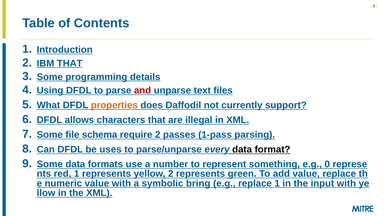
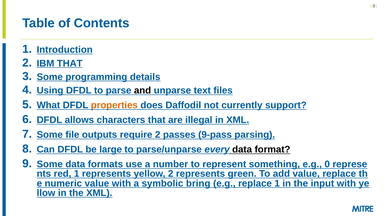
and colour: red -> black
schema: schema -> outputs
1-pass: 1-pass -> 9-pass
uses: uses -> large
